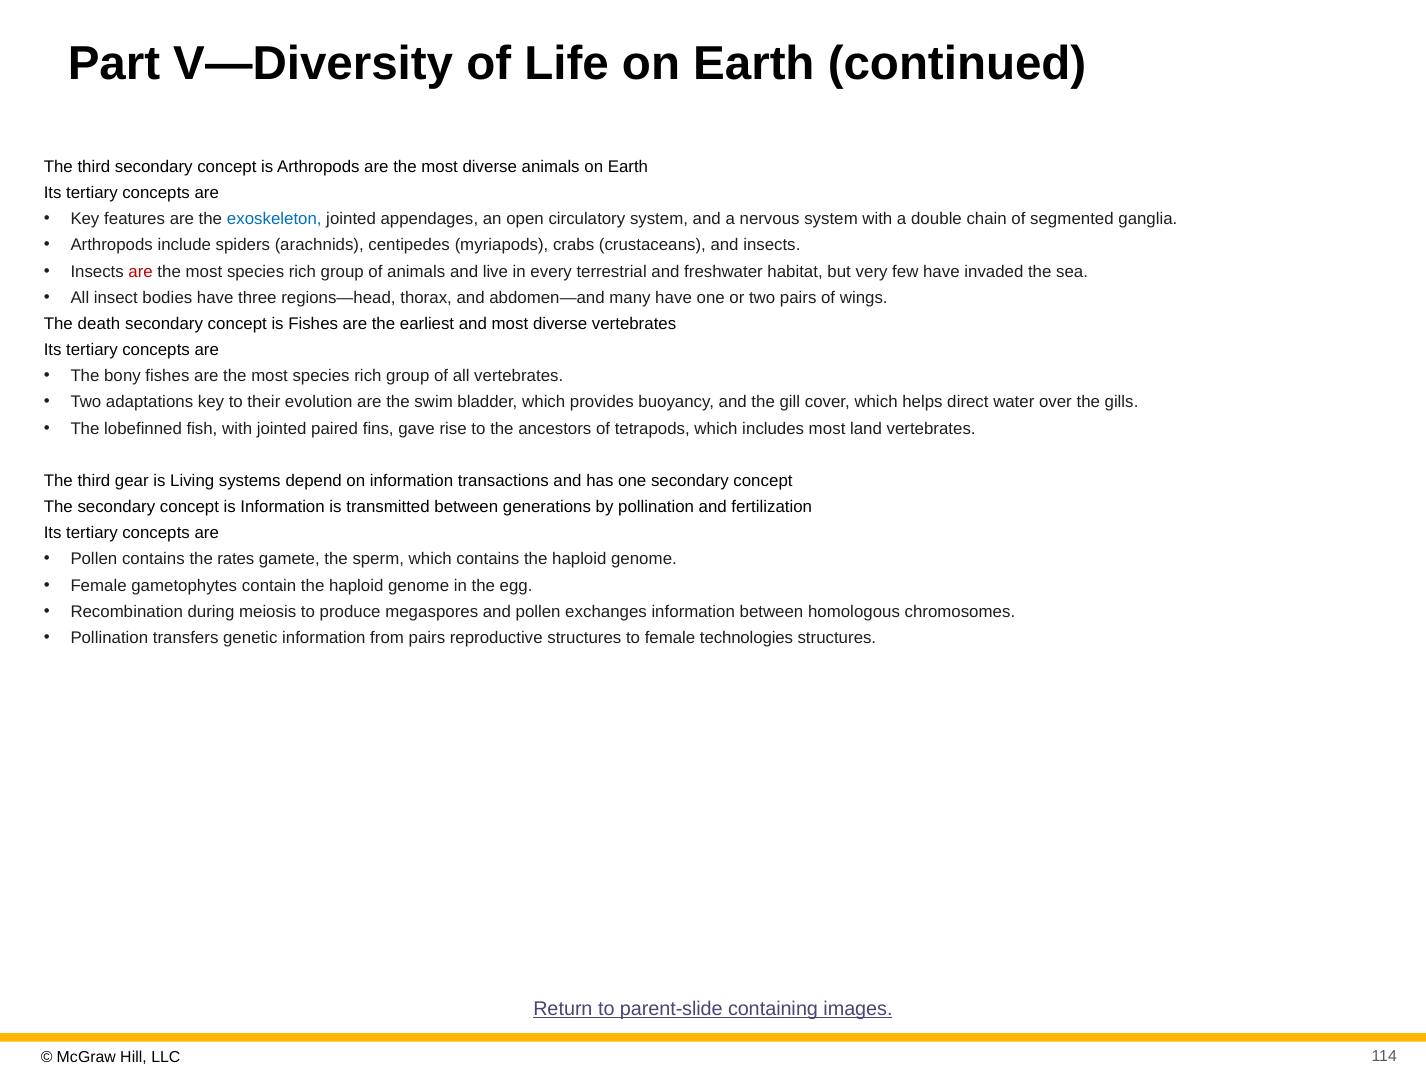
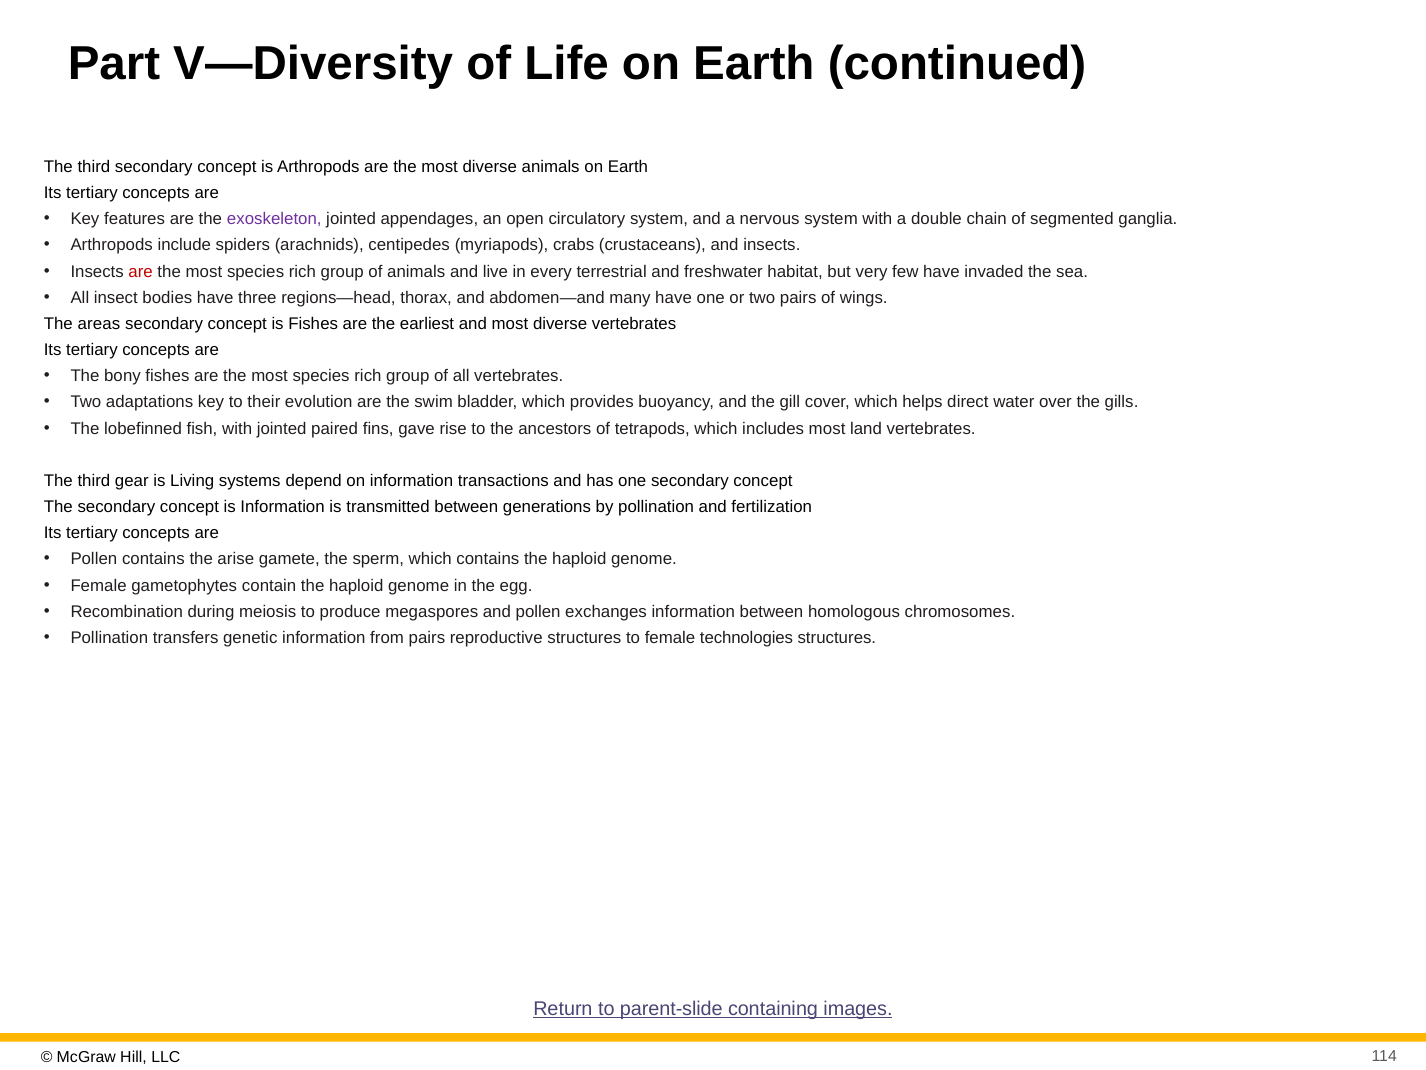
exoskeleton colour: blue -> purple
death: death -> areas
rates: rates -> arise
